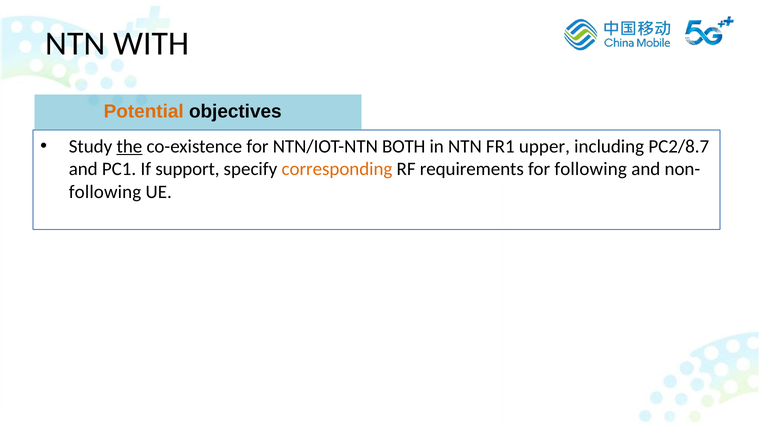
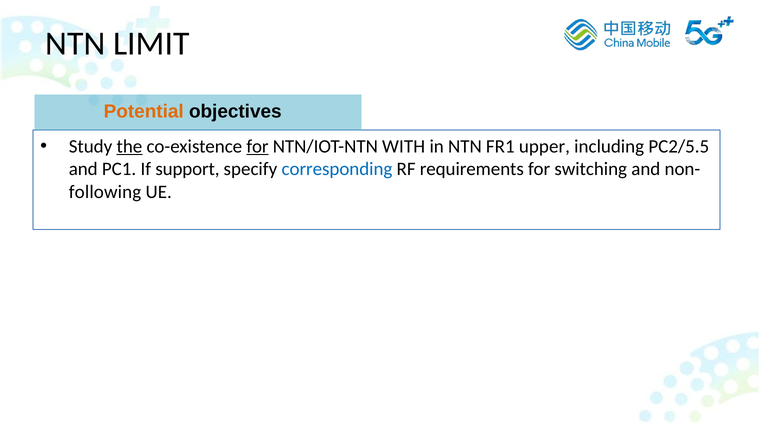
WITH: WITH -> LIMIT
for at (258, 146) underline: none -> present
BOTH: BOTH -> WITH
PC2/8.7: PC2/8.7 -> PC2/5.5
corresponding colour: orange -> blue
for following: following -> switching
